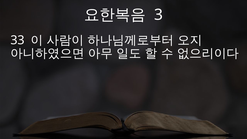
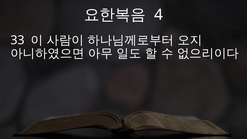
3: 3 -> 4
